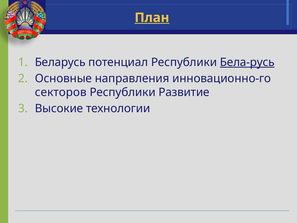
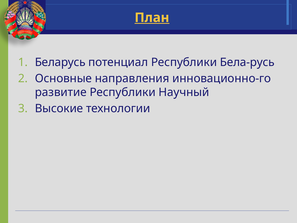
Бела-русь underline: present -> none
секторов: секторов -> развитие
Развитие: Развитие -> Научный
